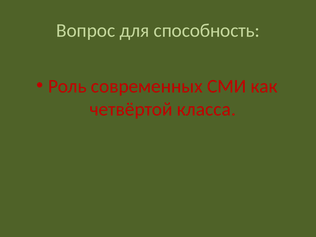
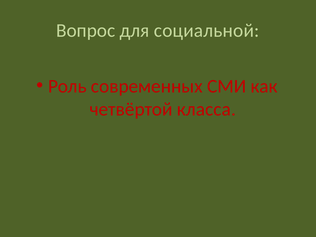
способность: способность -> социальной
